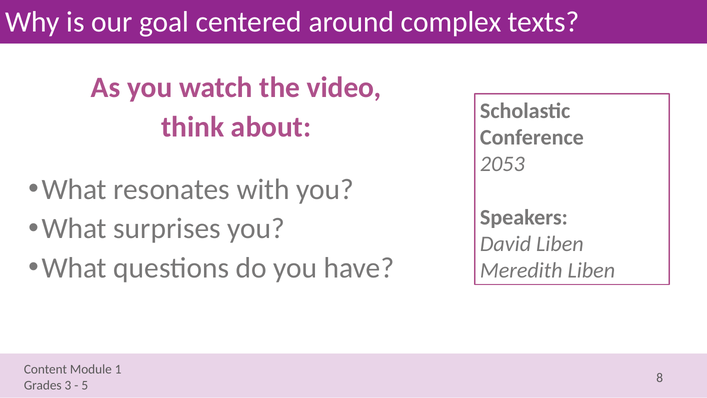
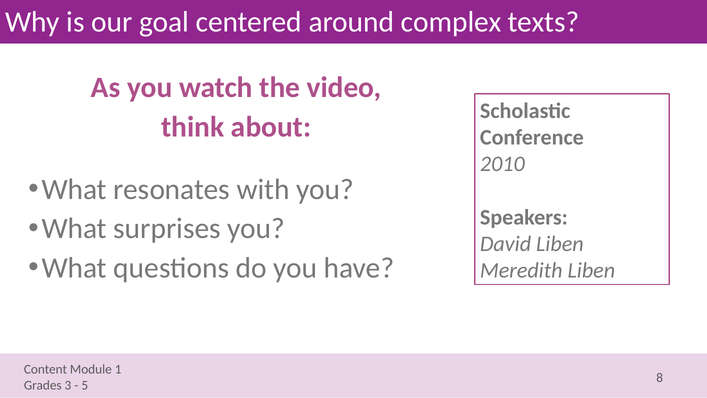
2053: 2053 -> 2010
